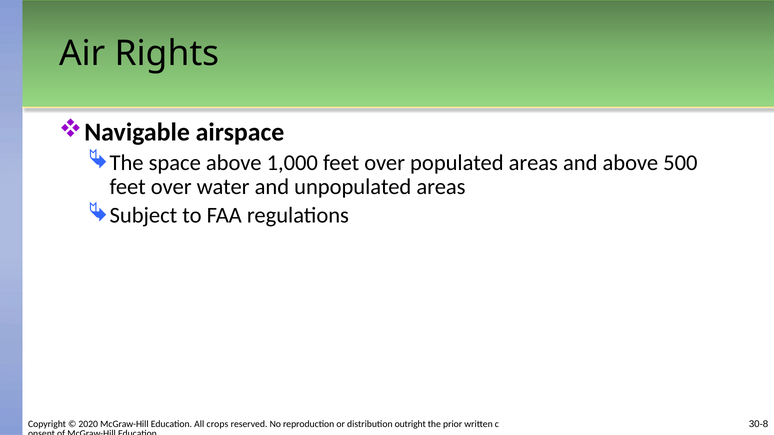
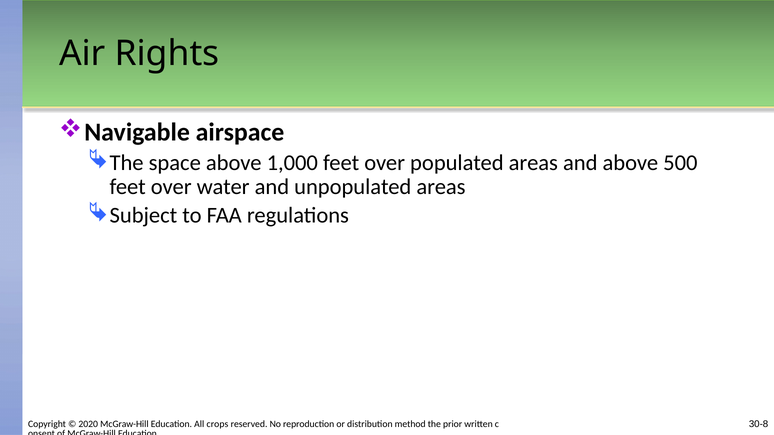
outright: outright -> method
